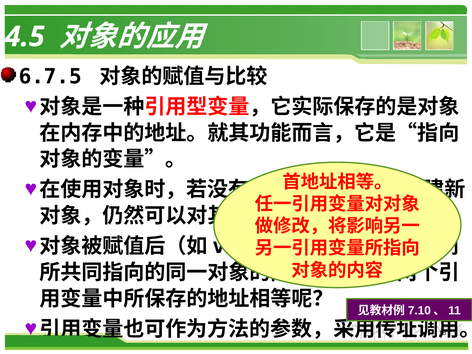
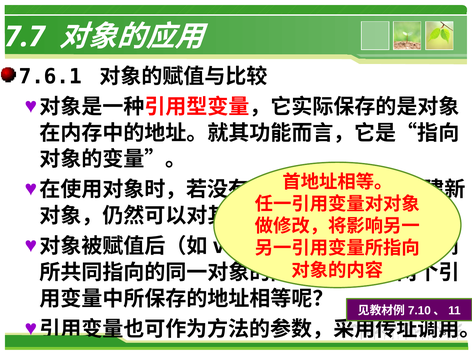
4.5: 4.5 -> 7.7
6.7.5: 6.7.5 -> 7.6.1
